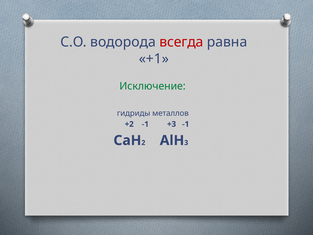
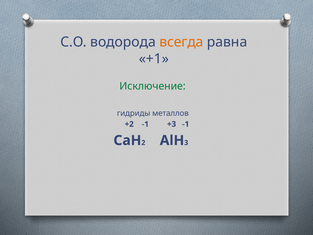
всегда colour: red -> orange
